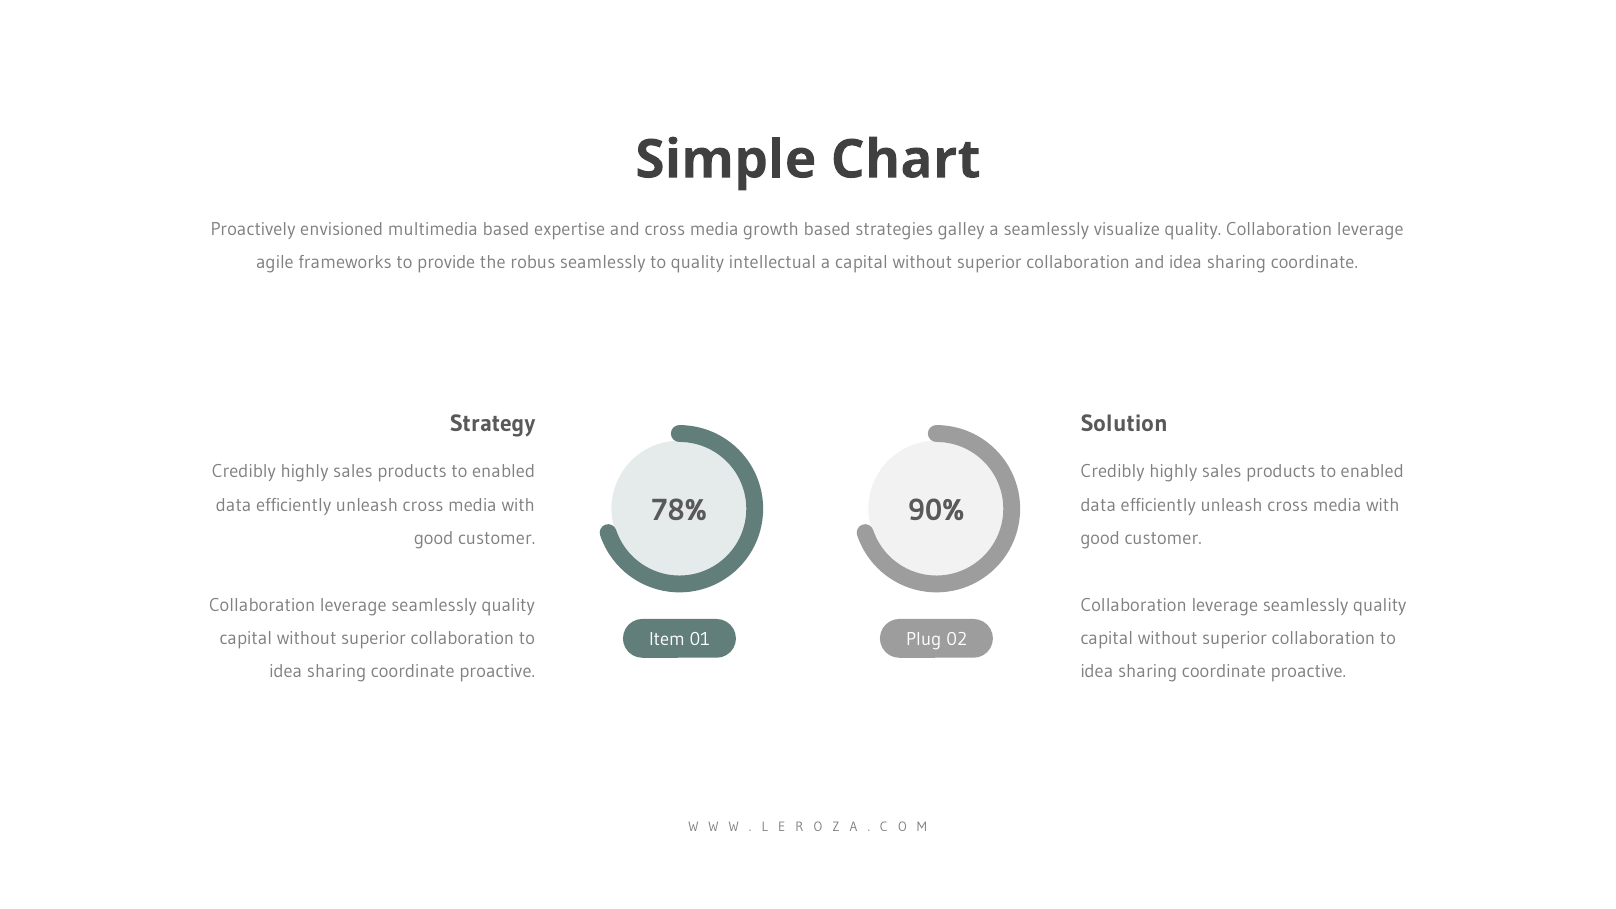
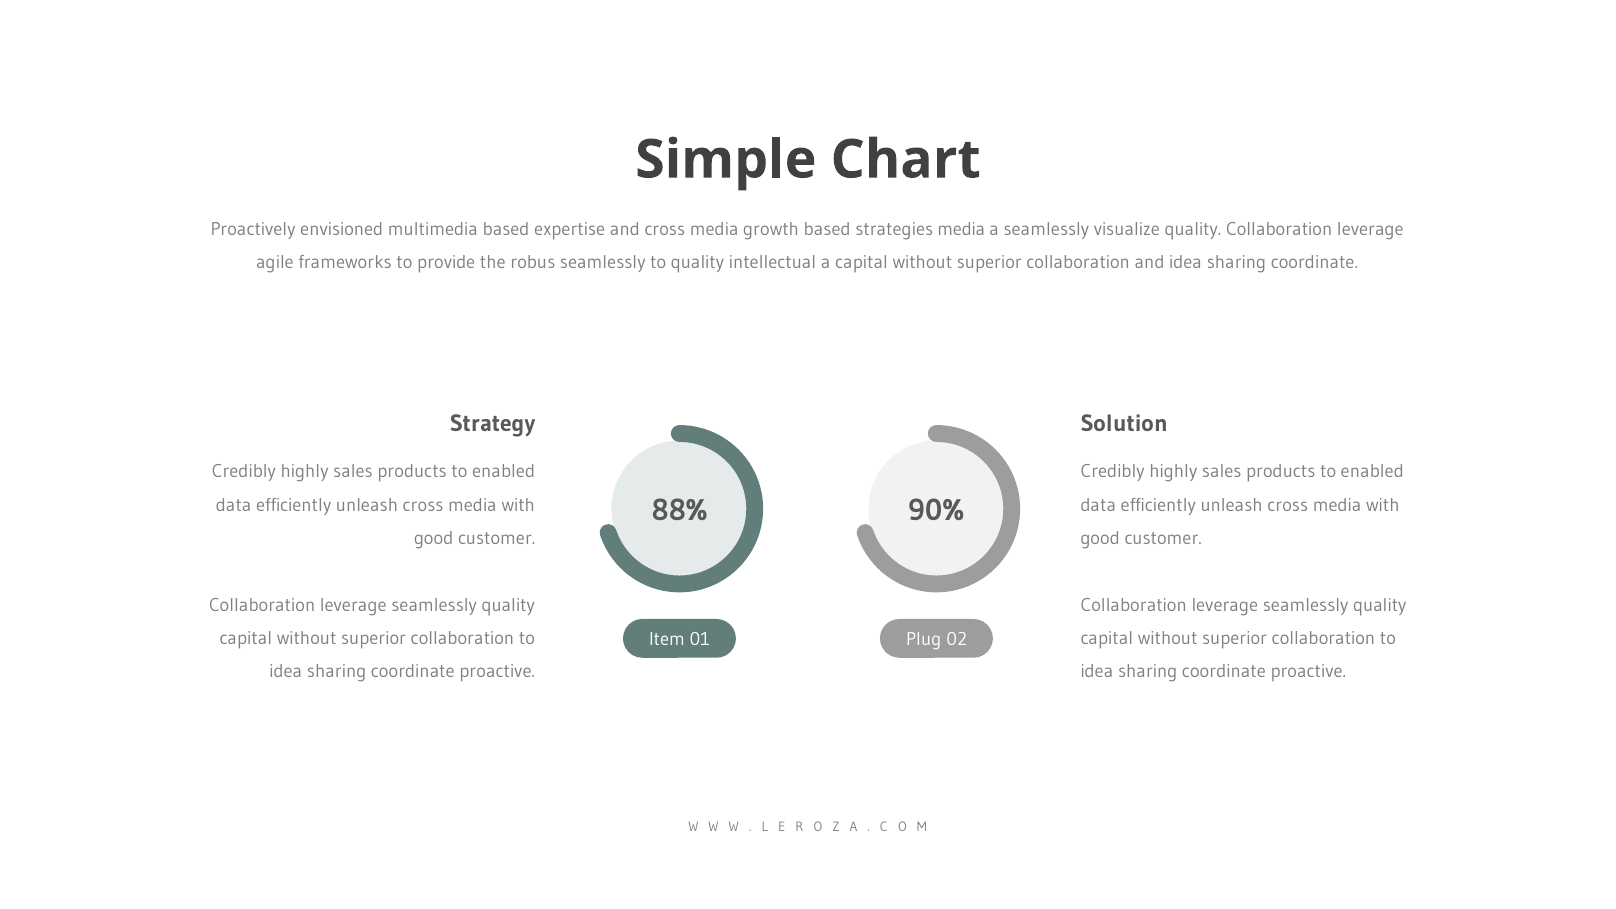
strategies galley: galley -> media
78%: 78% -> 88%
